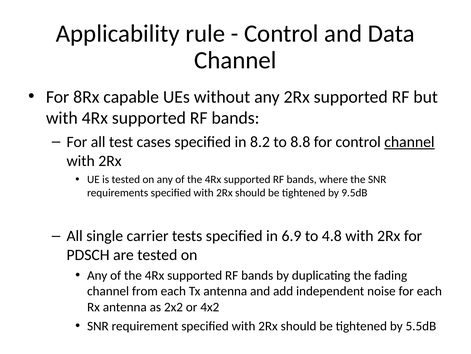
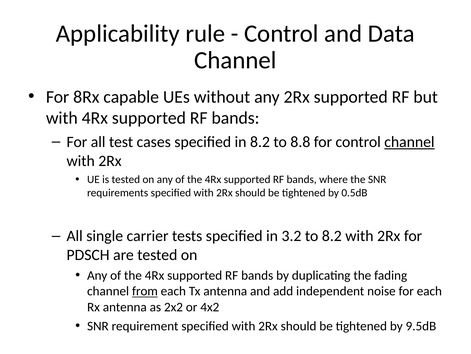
9.5dB: 9.5dB -> 0.5dB
6.9: 6.9 -> 3.2
to 4.8: 4.8 -> 8.2
from underline: none -> present
5.5dB: 5.5dB -> 9.5dB
